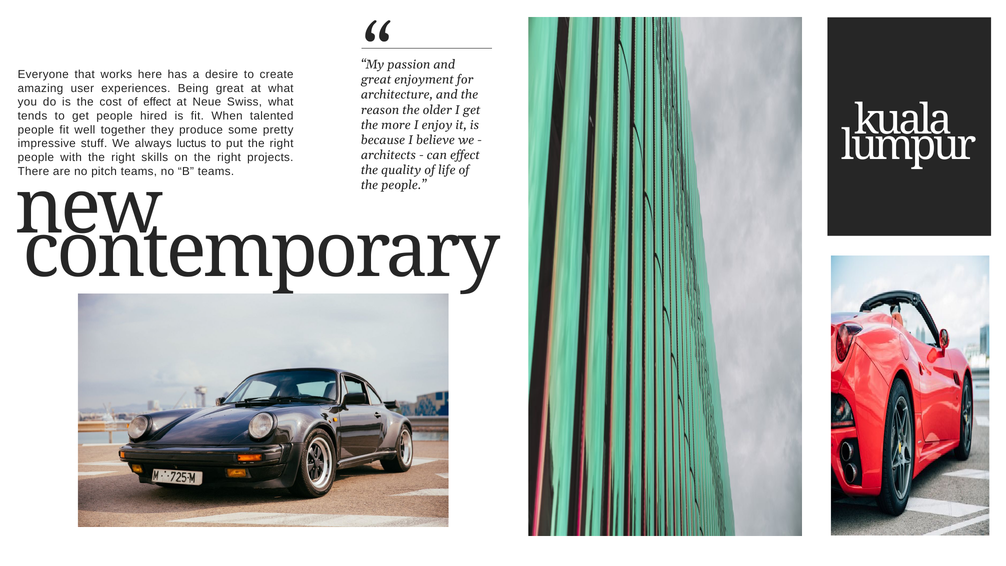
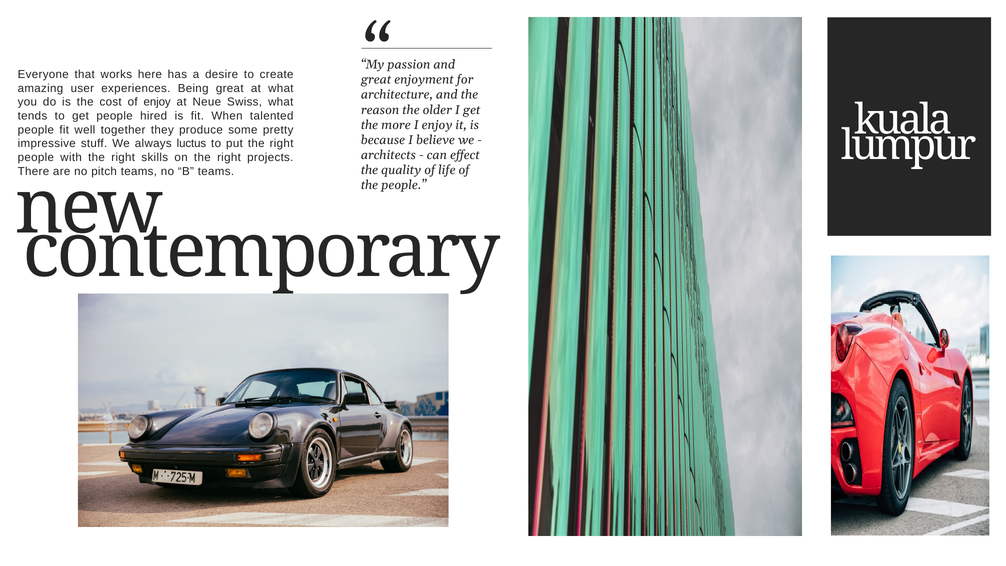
of effect: effect -> enjoy
